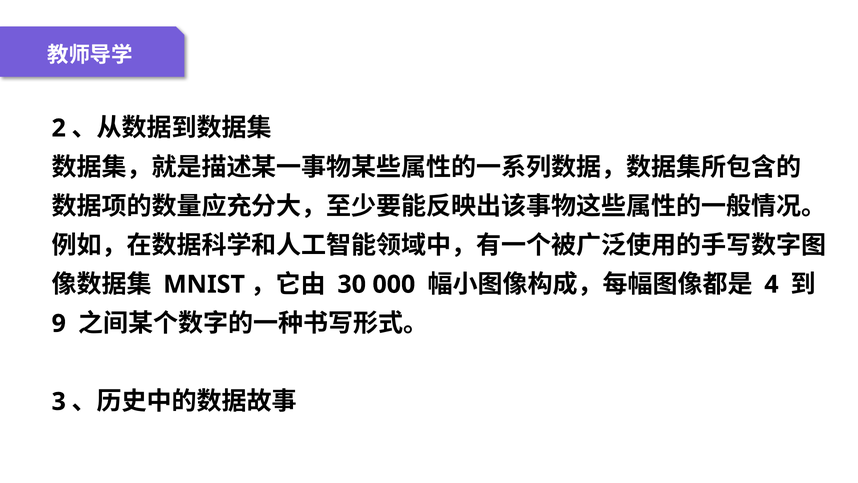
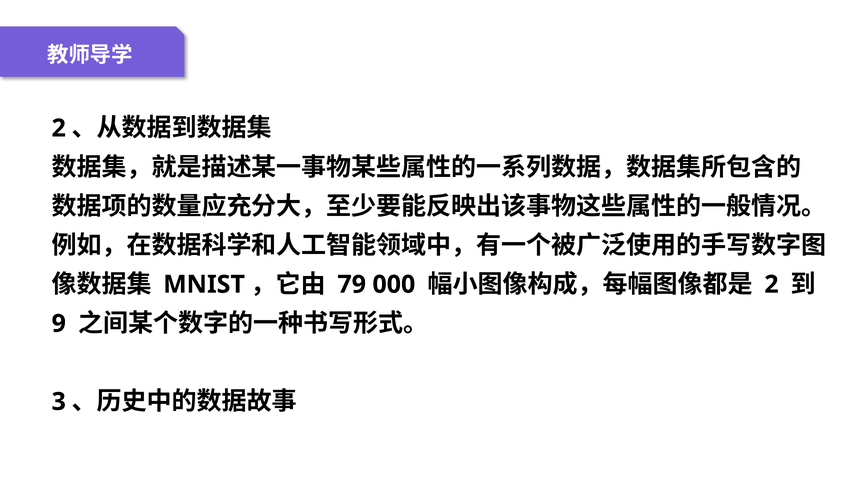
30: 30 -> 79
4 at (771, 284): 4 -> 2
